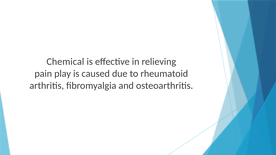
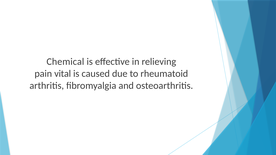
play: play -> vital
